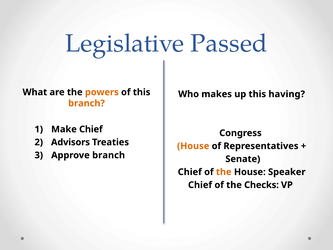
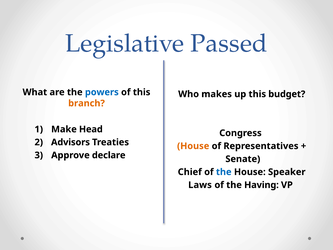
powers colour: orange -> blue
having: having -> budget
Make Chief: Chief -> Head
Approve branch: branch -> declare
the at (224, 172) colour: orange -> blue
Chief at (200, 185): Chief -> Laws
Checks: Checks -> Having
